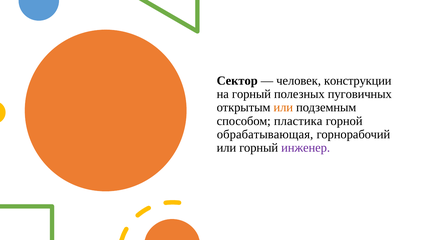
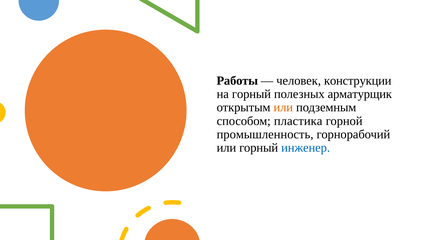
Сектор: Сектор -> Работы
пуговичных: пуговичных -> арматурщик
обрабатывающая: обрабатывающая -> промышленность
инженер colour: purple -> blue
